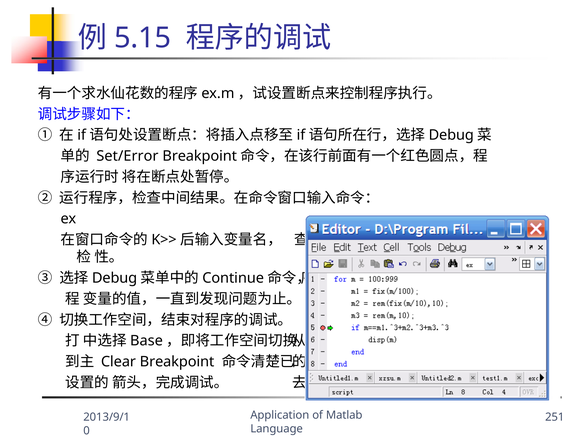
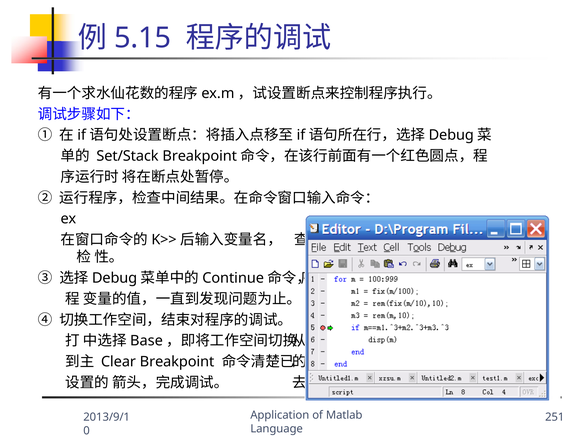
Set/Error: Set/Error -> Set/Stack
